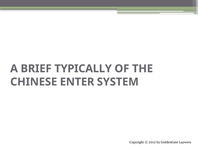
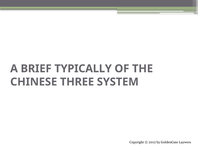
ENTER: ENTER -> THREE
